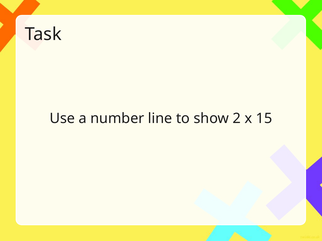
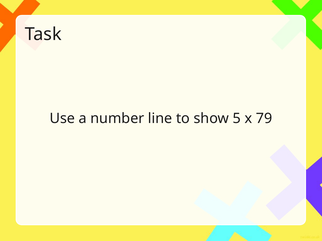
2: 2 -> 5
15: 15 -> 79
